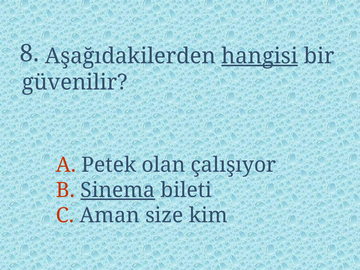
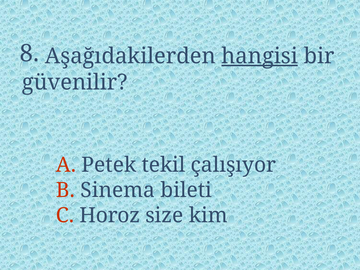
olan: olan -> tekil
Sinema underline: present -> none
Aman: Aman -> Horoz
